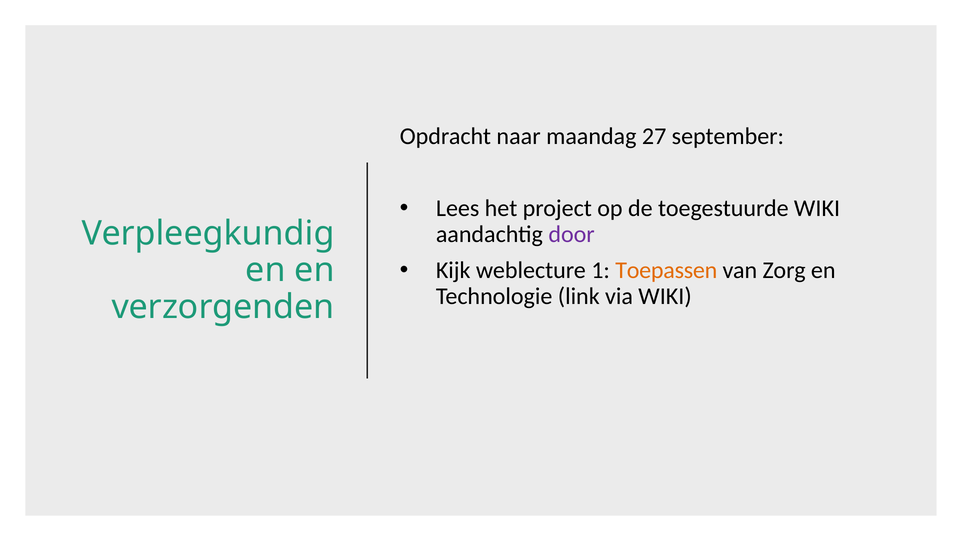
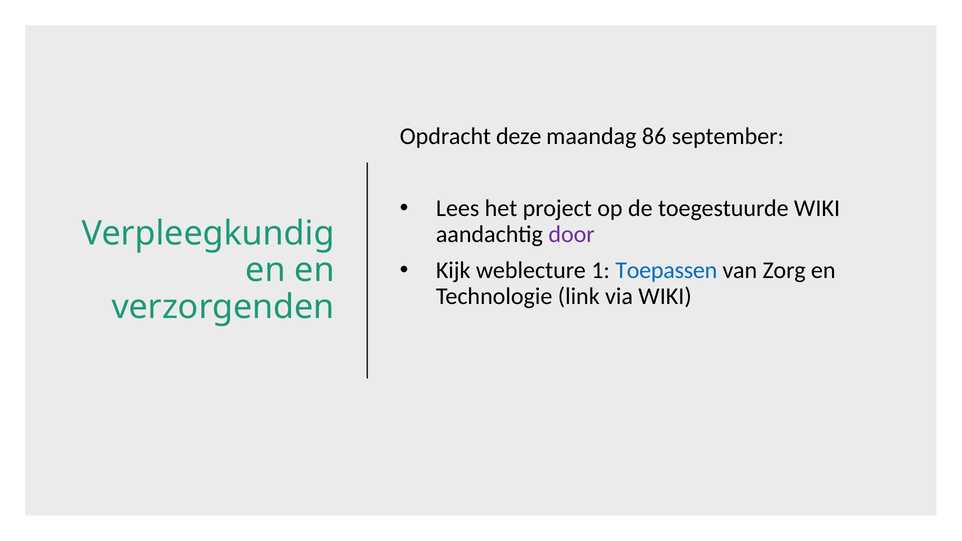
naar: naar -> deze
27: 27 -> 86
Toepassen colour: orange -> blue
